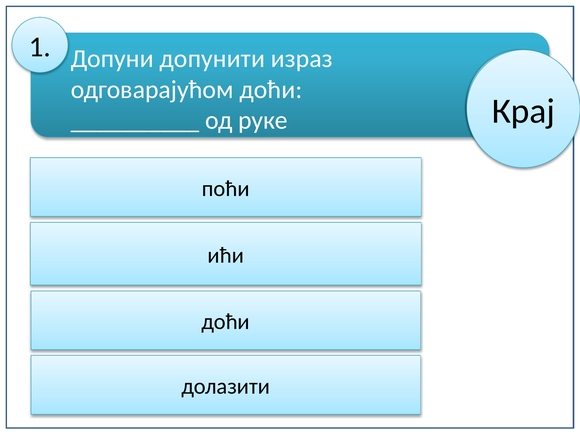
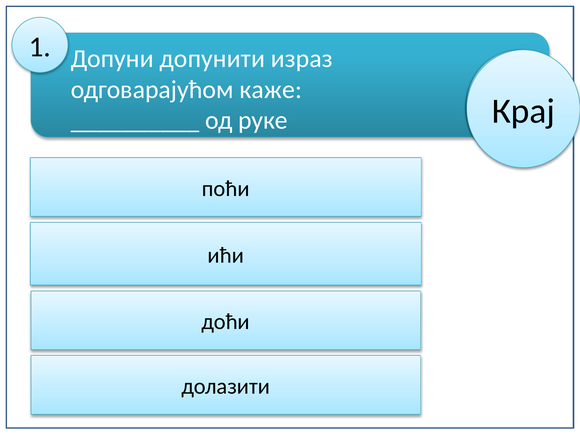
одговарајућом доћи: доћи -> каже
